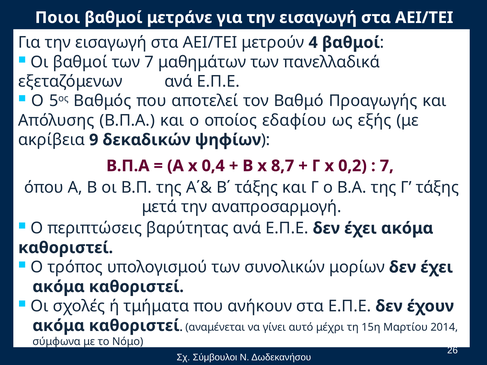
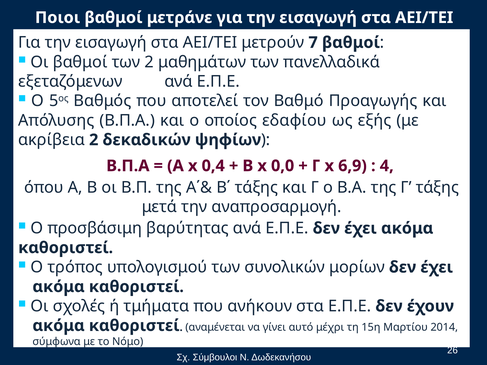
4: 4 -> 7
των 7: 7 -> 2
ακρίβεια 9: 9 -> 2
8,7: 8,7 -> 0,0
0,2: 0,2 -> 6,9
7 at (387, 166): 7 -> 4
περιπτώσεις: περιπτώσεις -> προσβάσιμη
